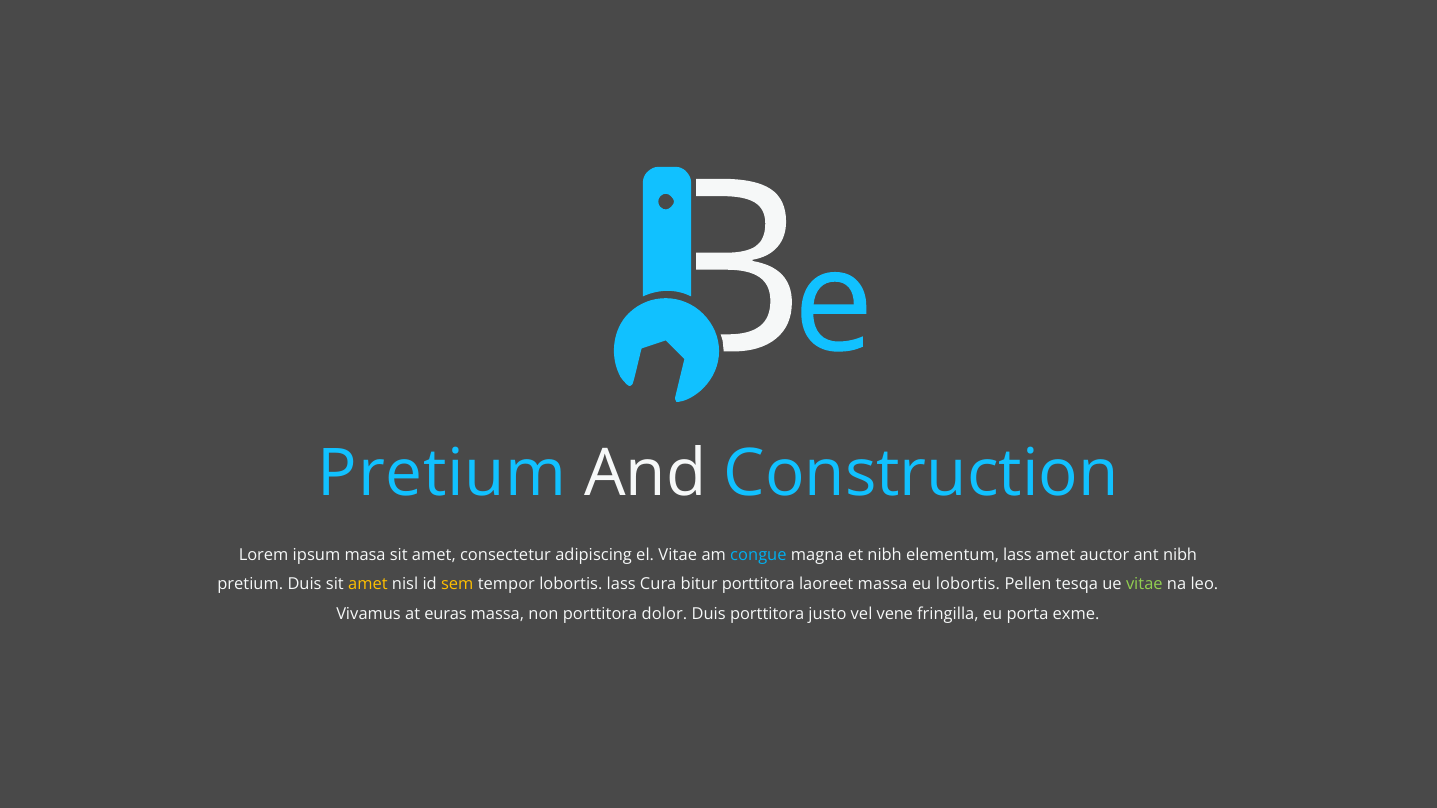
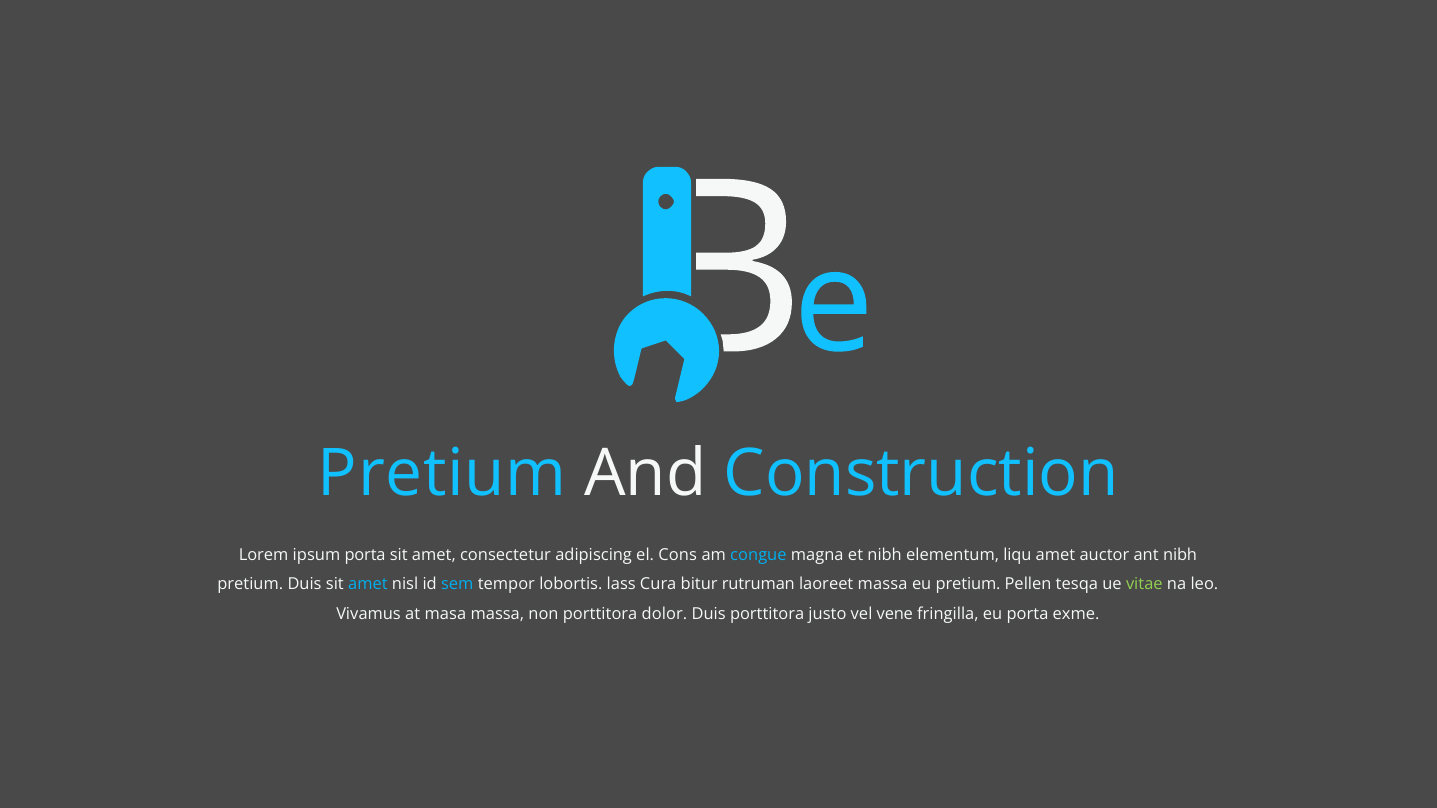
ipsum masa: masa -> porta
el Vitae: Vitae -> Cons
elementum lass: lass -> liqu
amet at (368, 585) colour: yellow -> light blue
sem colour: yellow -> light blue
bitur porttitora: porttitora -> rutruman
eu lobortis: lobortis -> pretium
euras: euras -> masa
